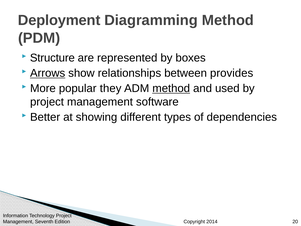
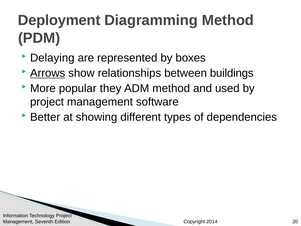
Structure: Structure -> Delaying
provides: provides -> buildings
method at (171, 88) underline: present -> none
